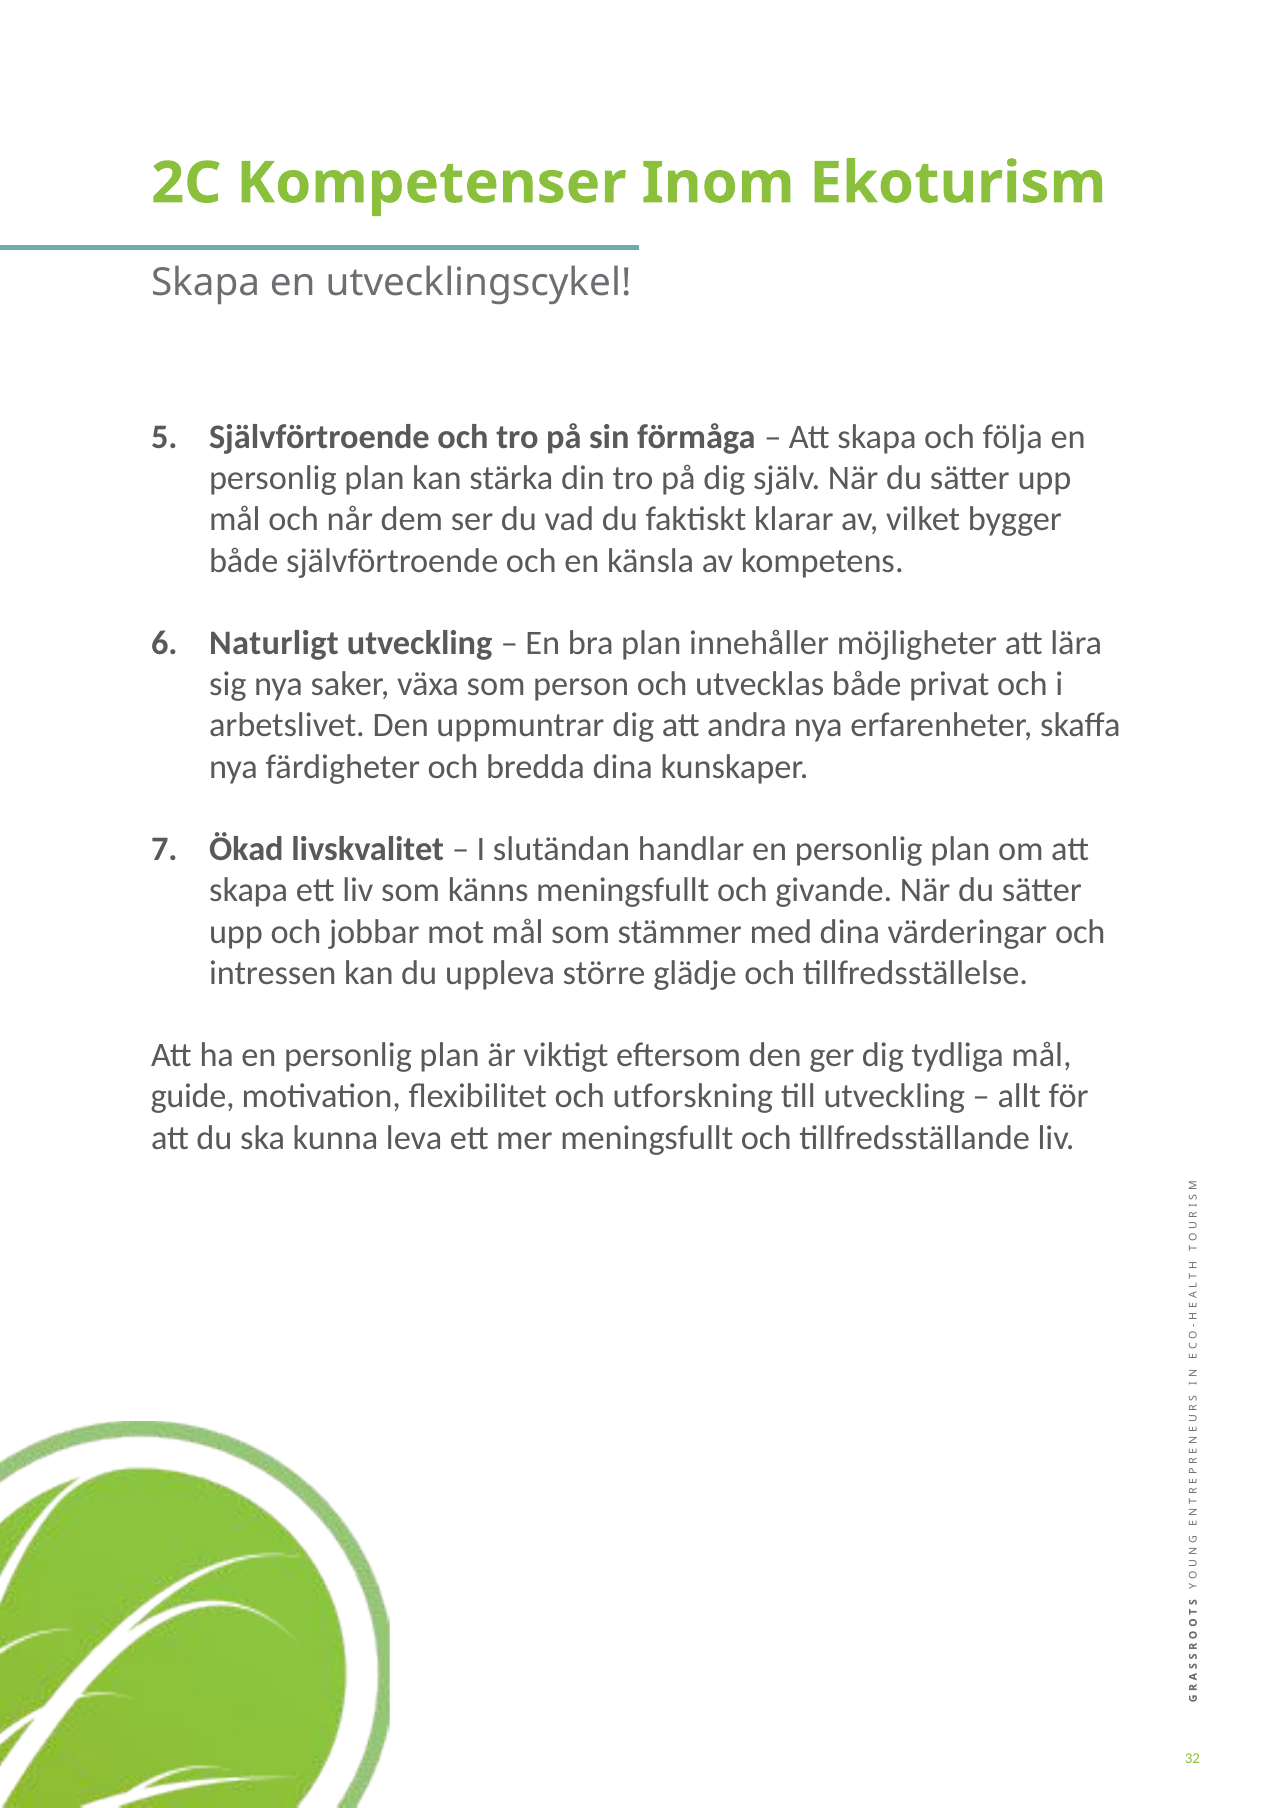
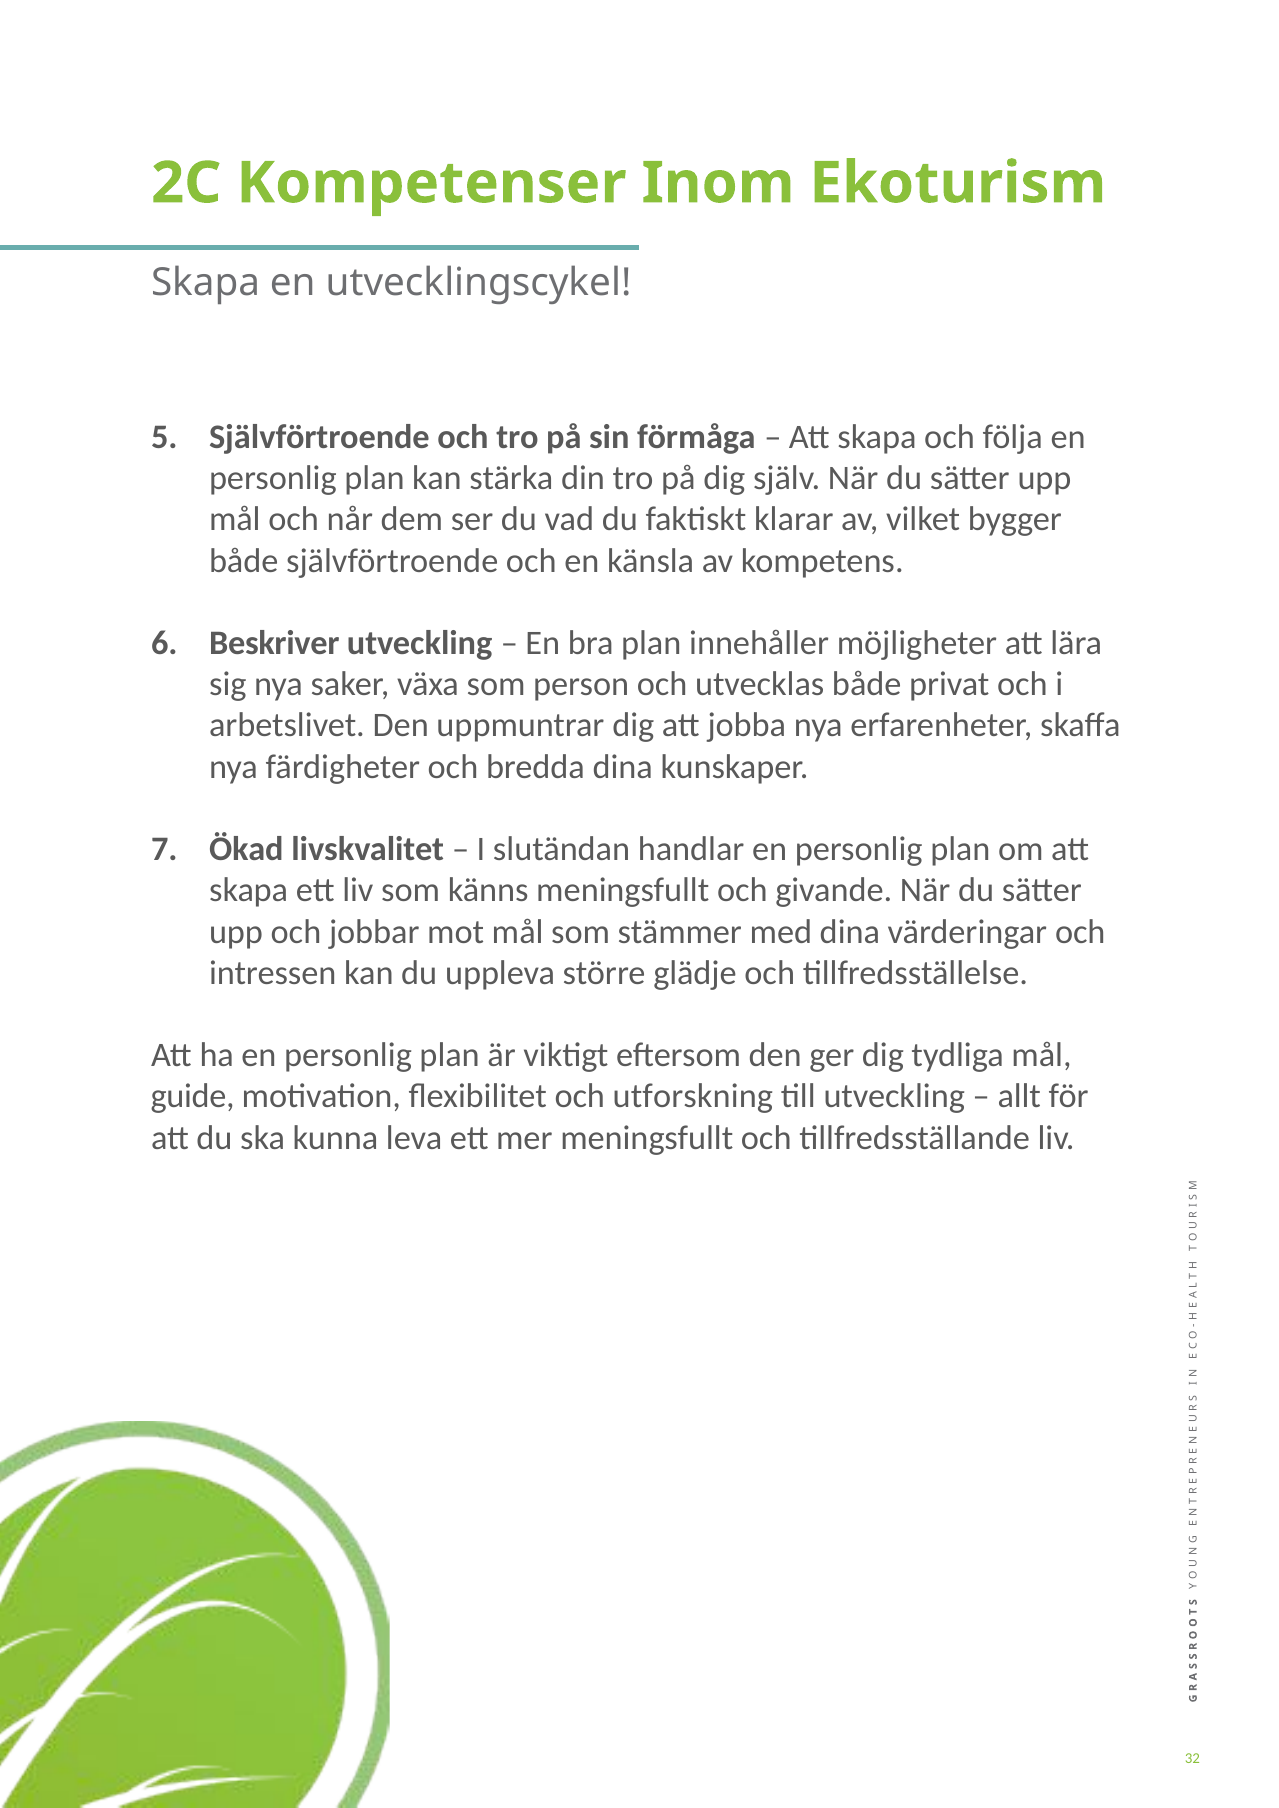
Naturligt: Naturligt -> Beskriver
andra: andra -> jobba
